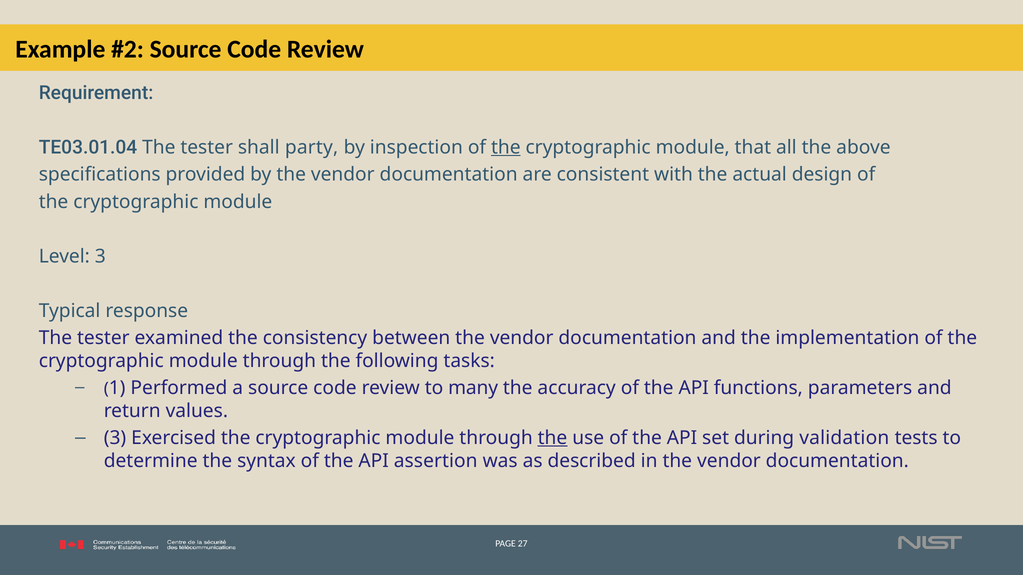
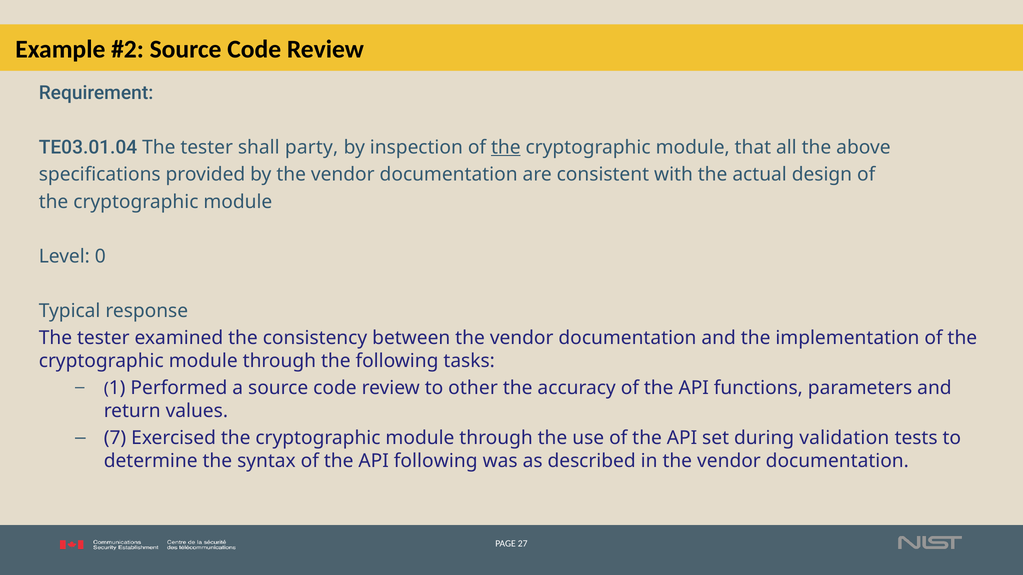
Level 3: 3 -> 0
many: many -> other
3 at (115, 438): 3 -> 7
the at (552, 438) underline: present -> none
API assertion: assertion -> following
